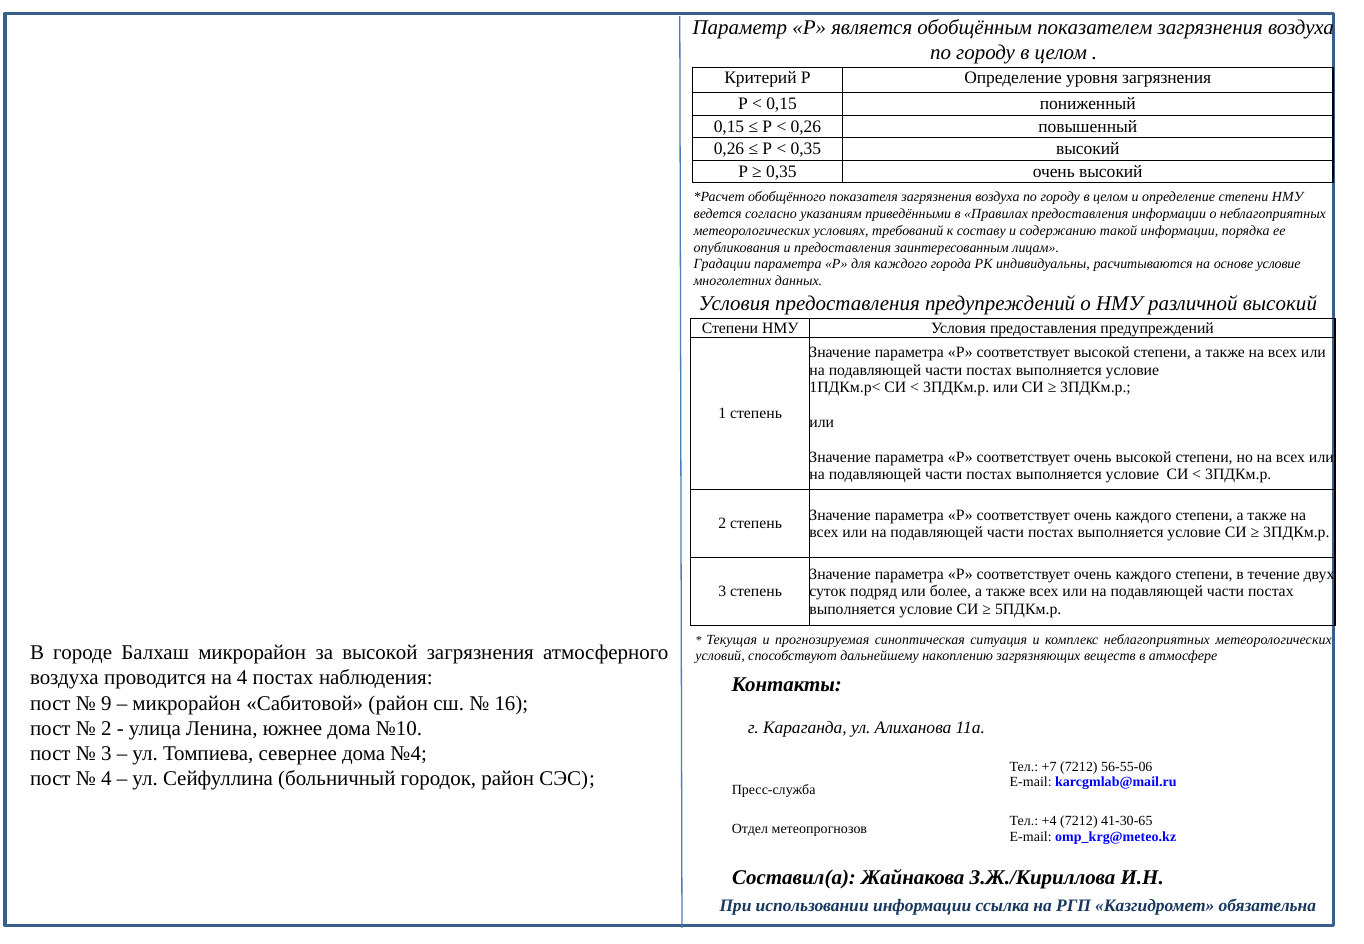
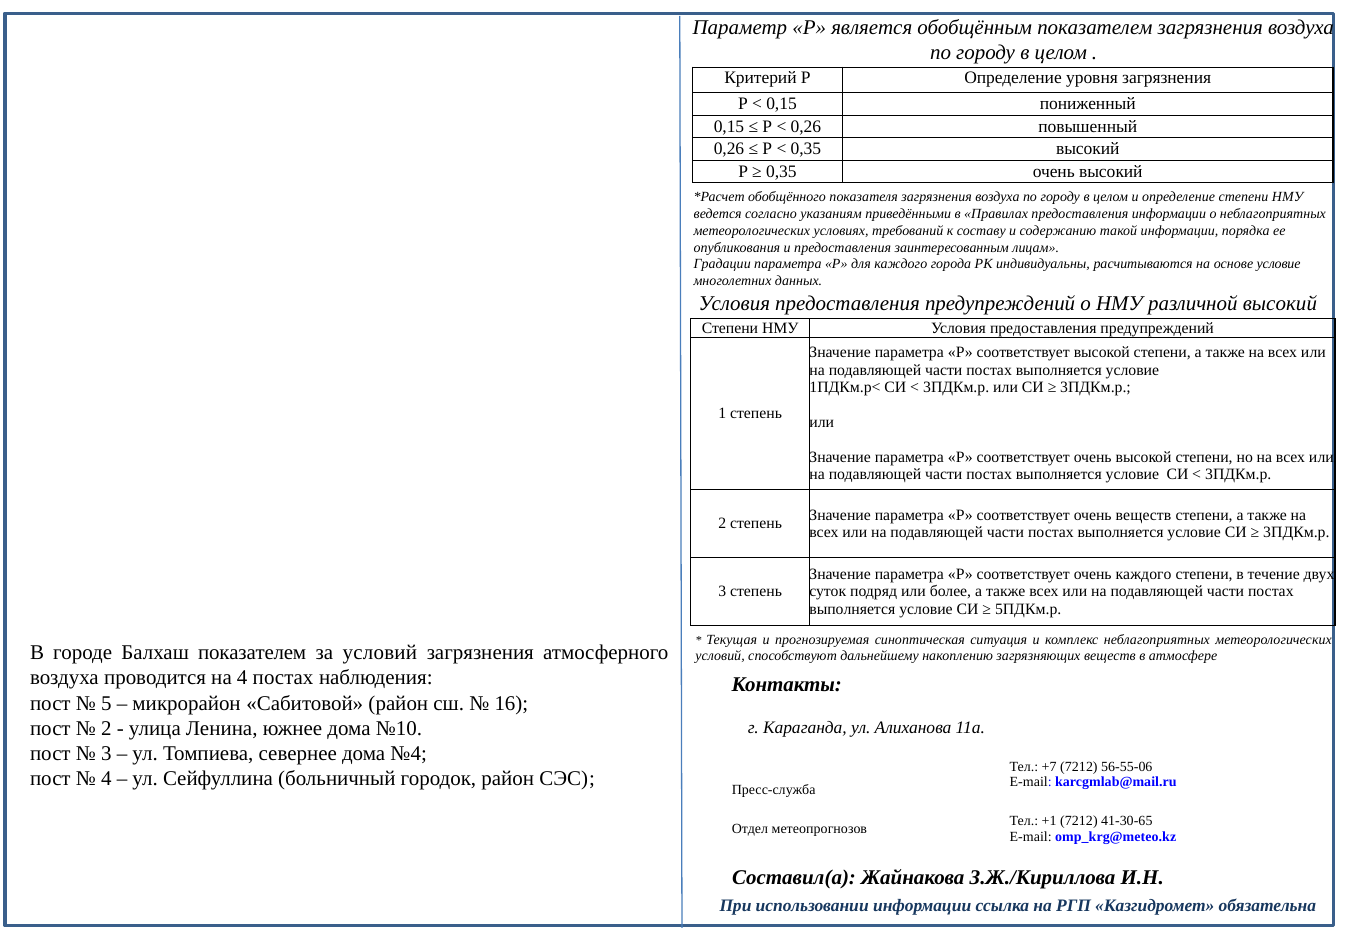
каждого at (1144, 515): каждого -> веществ
Балхаш микрорайон: микрорайон -> показателем
за высокой: высокой -> условий
9: 9 -> 5
+4: +4 -> +1
